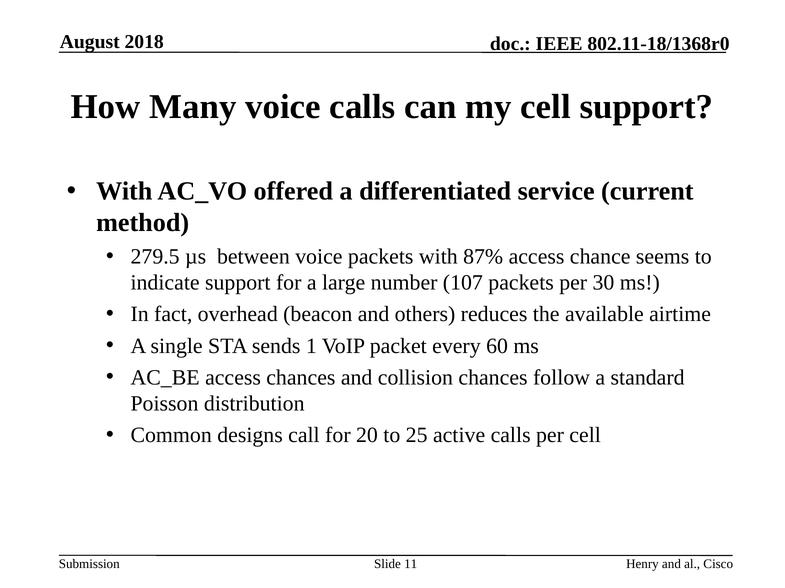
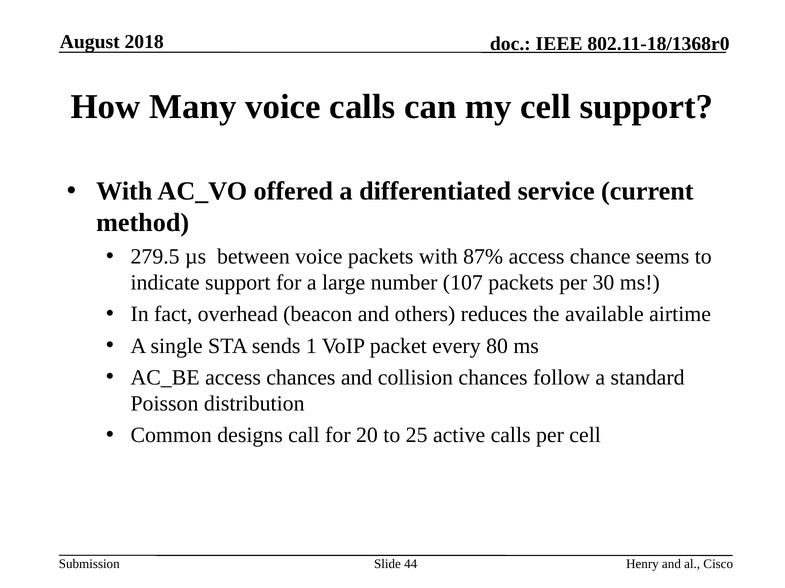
60: 60 -> 80
11: 11 -> 44
